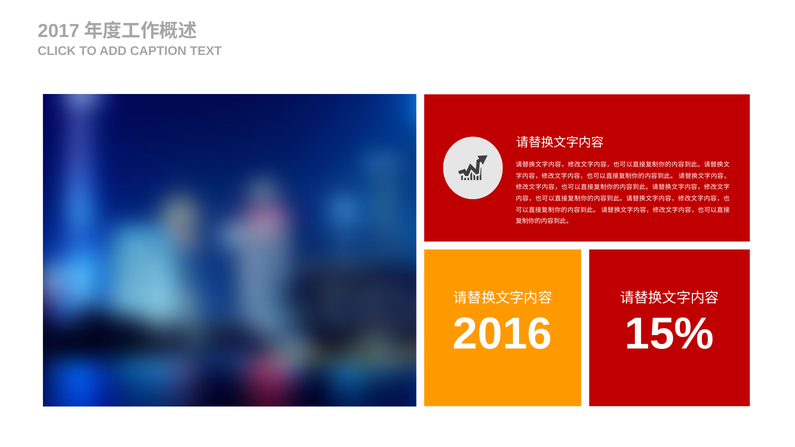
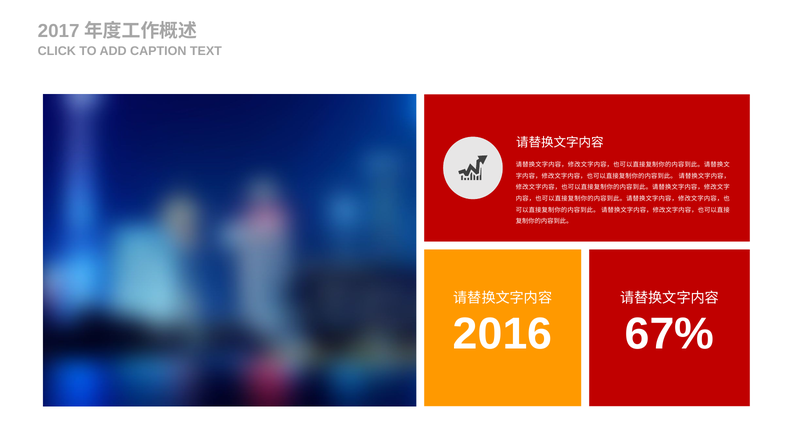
15%: 15% -> 67%
